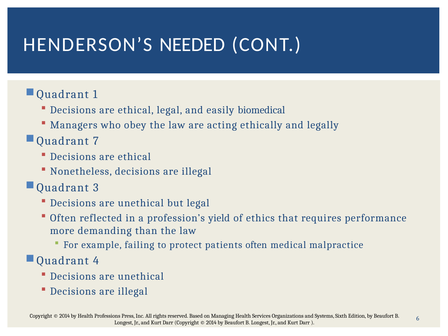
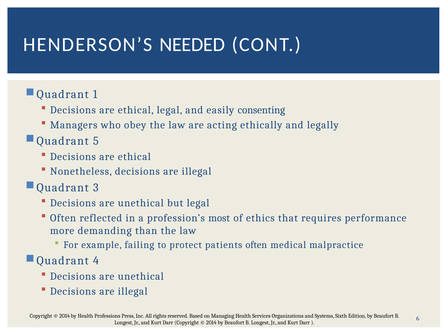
biomedical: biomedical -> consenting
7: 7 -> 5
yield: yield -> most
